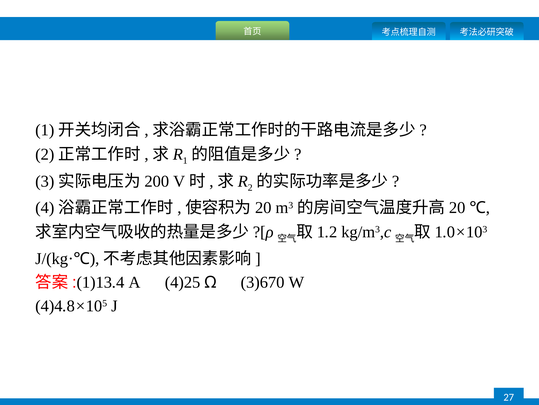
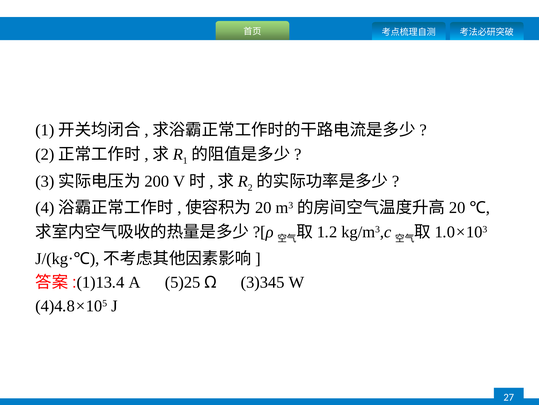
4)25: 4)25 -> 5)25
3)670: 3)670 -> 3)345
